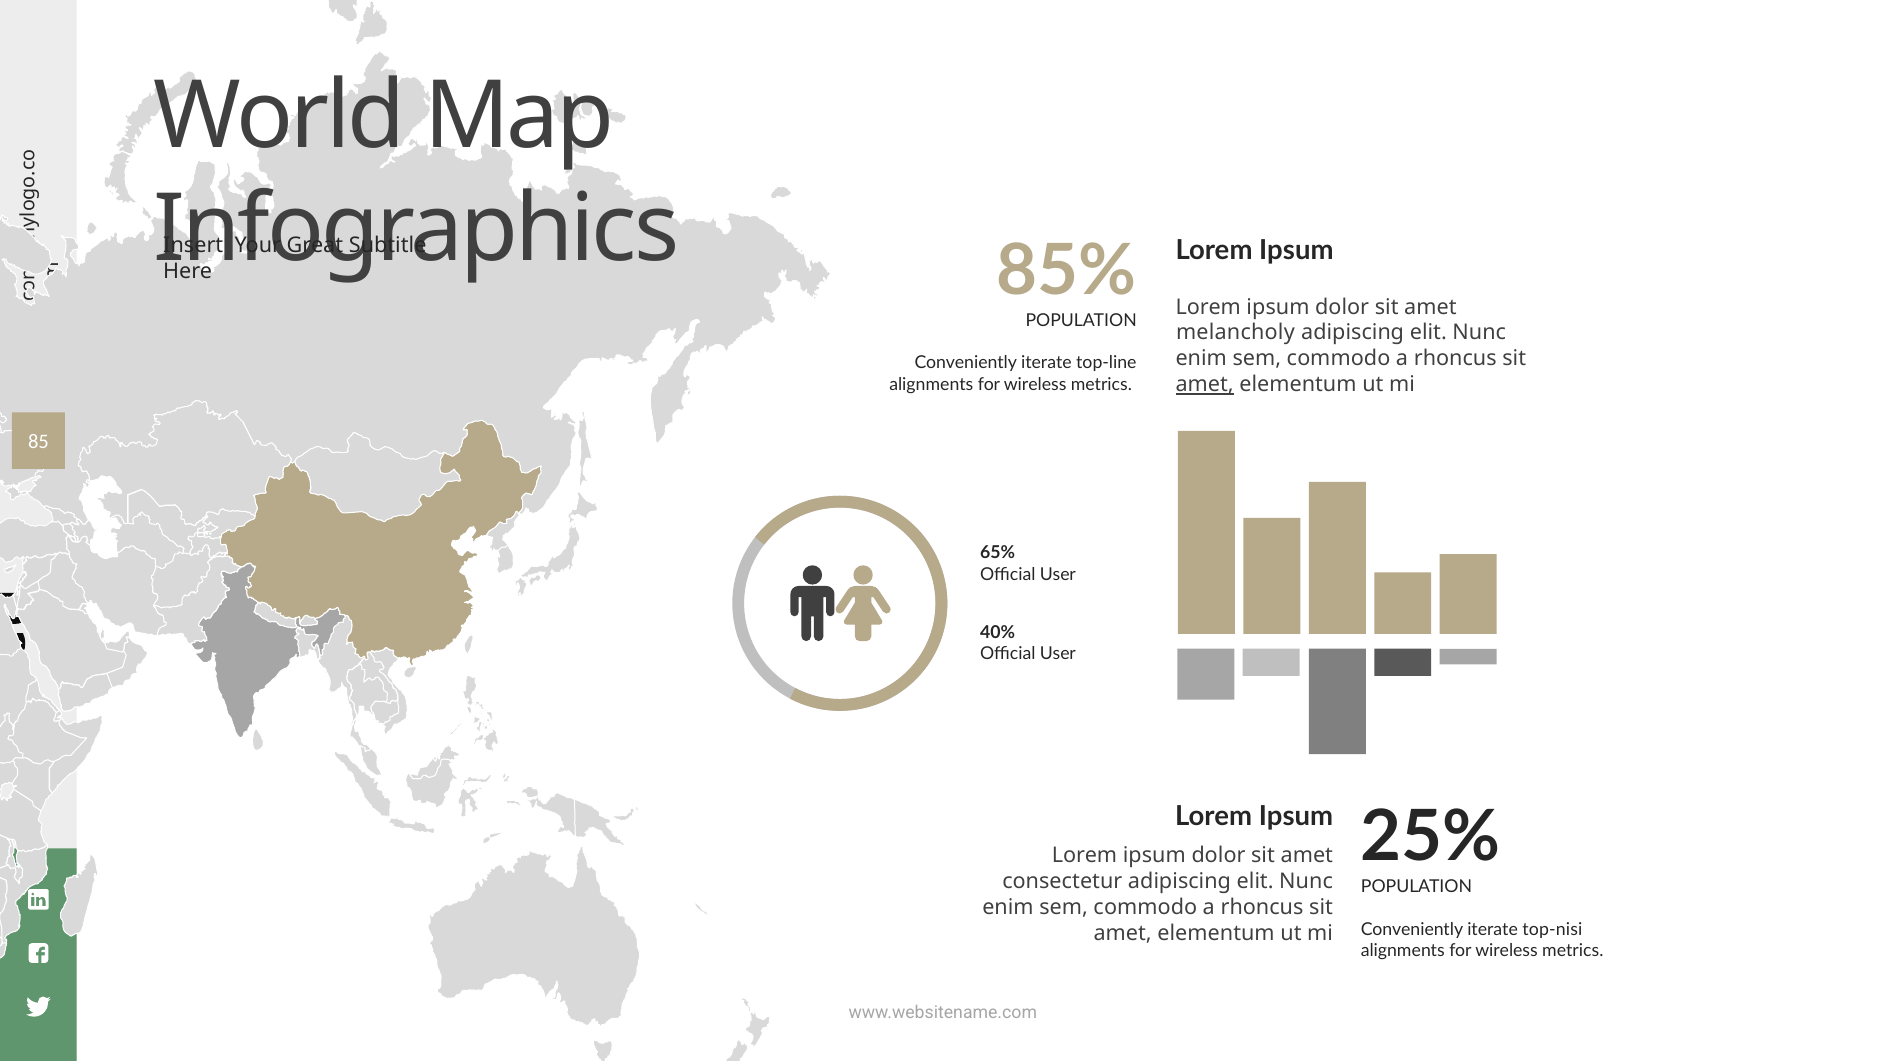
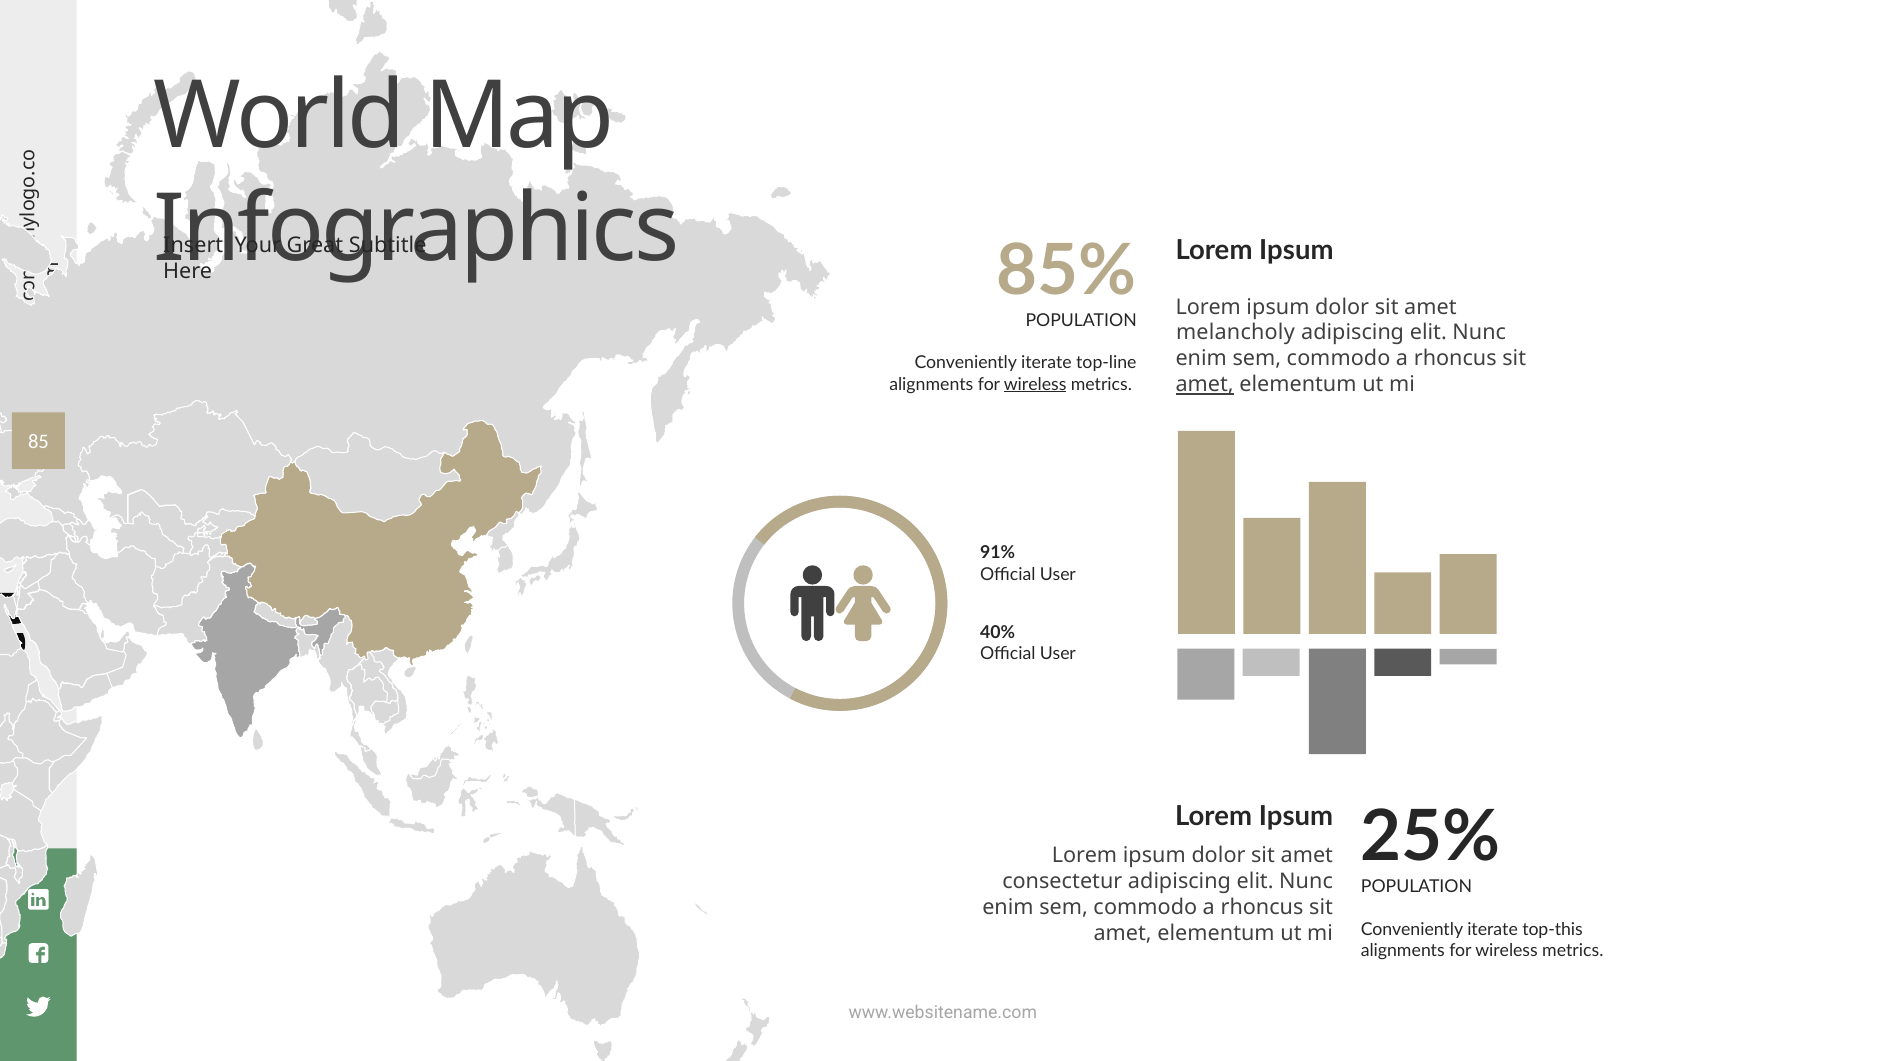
wireless at (1035, 384) underline: none -> present
65%: 65% -> 91%
top-nisi: top-nisi -> top-this
